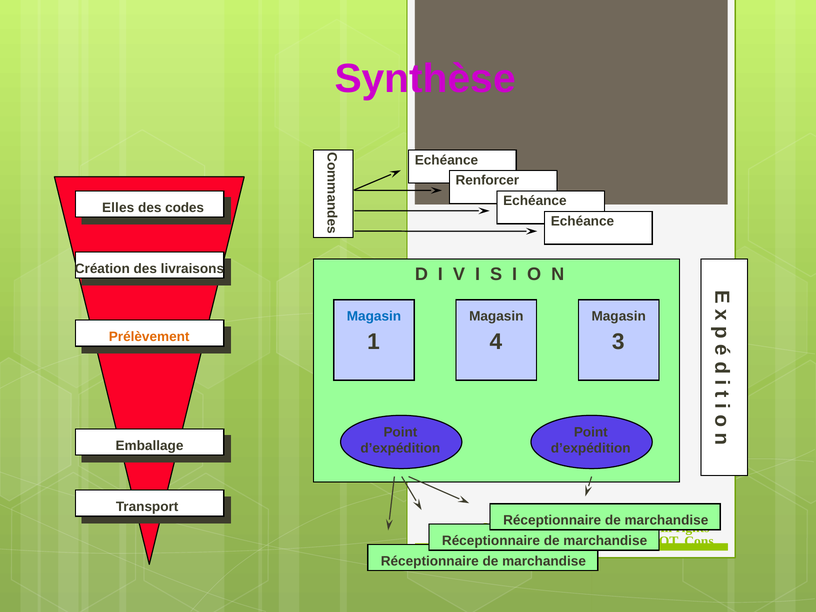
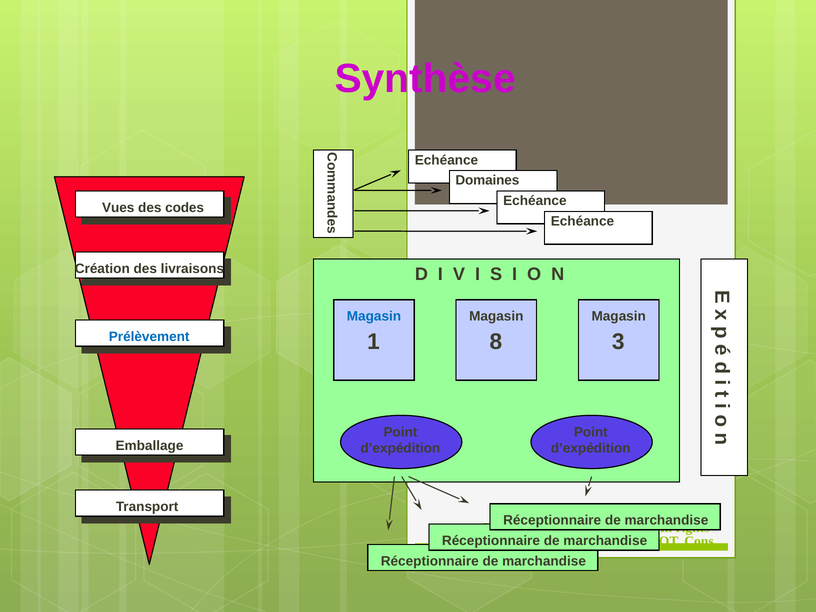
Renforcer: Renforcer -> Domaines
Elles: Elles -> Vues
Prélèvement colour: orange -> blue
4: 4 -> 8
